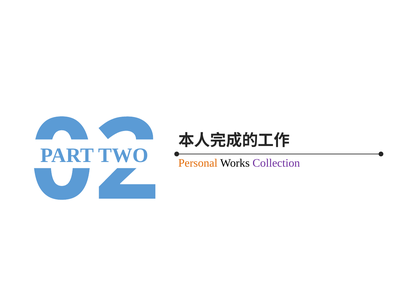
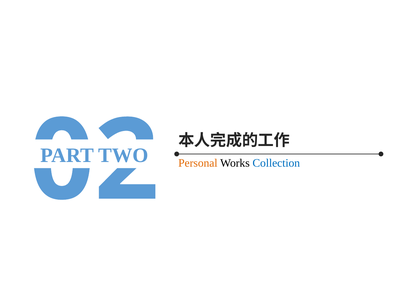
Collection colour: purple -> blue
